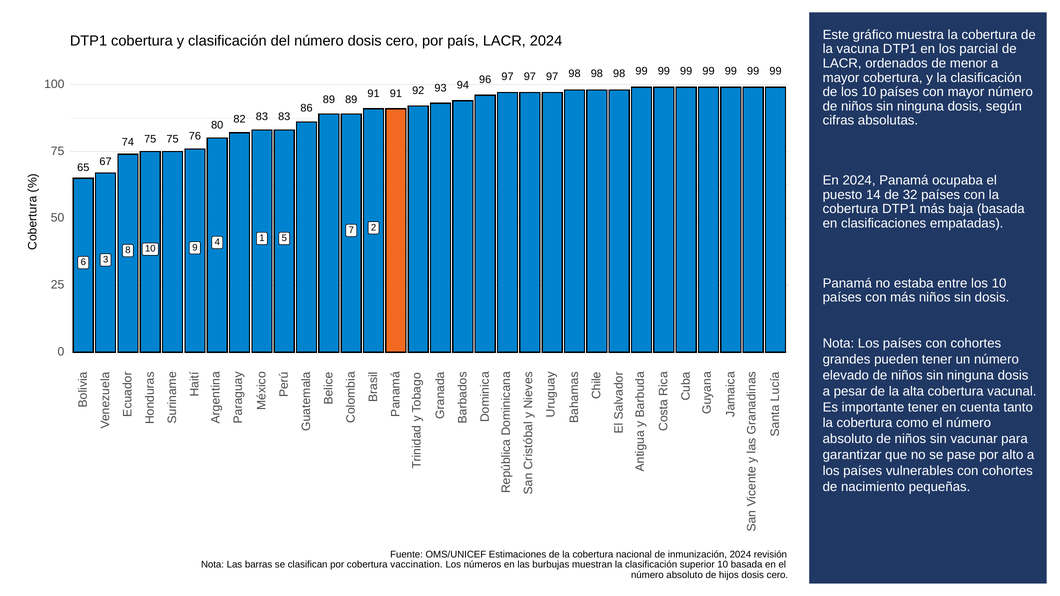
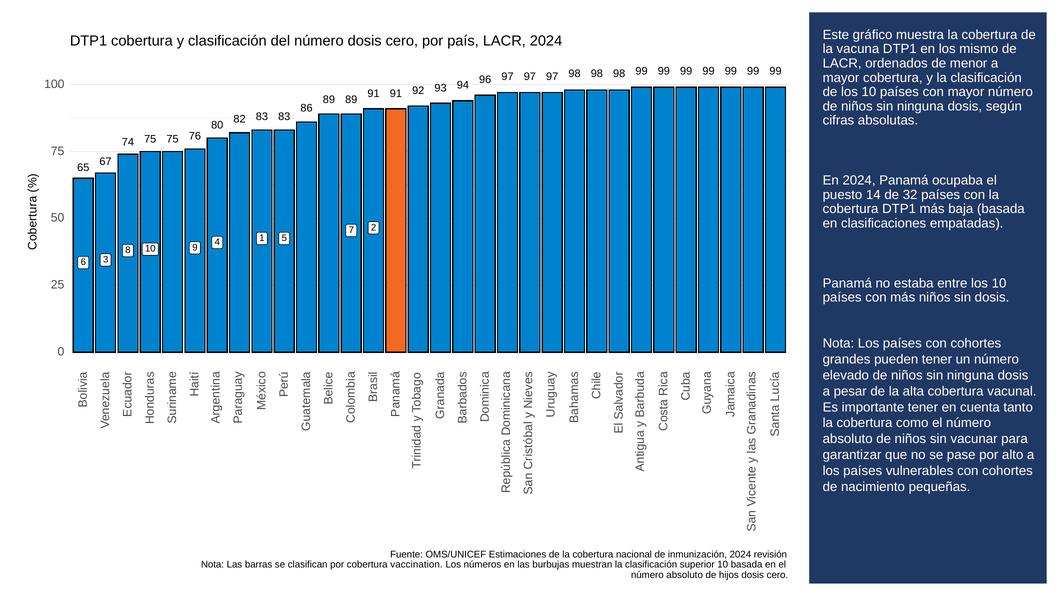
parcial: parcial -> mismo
